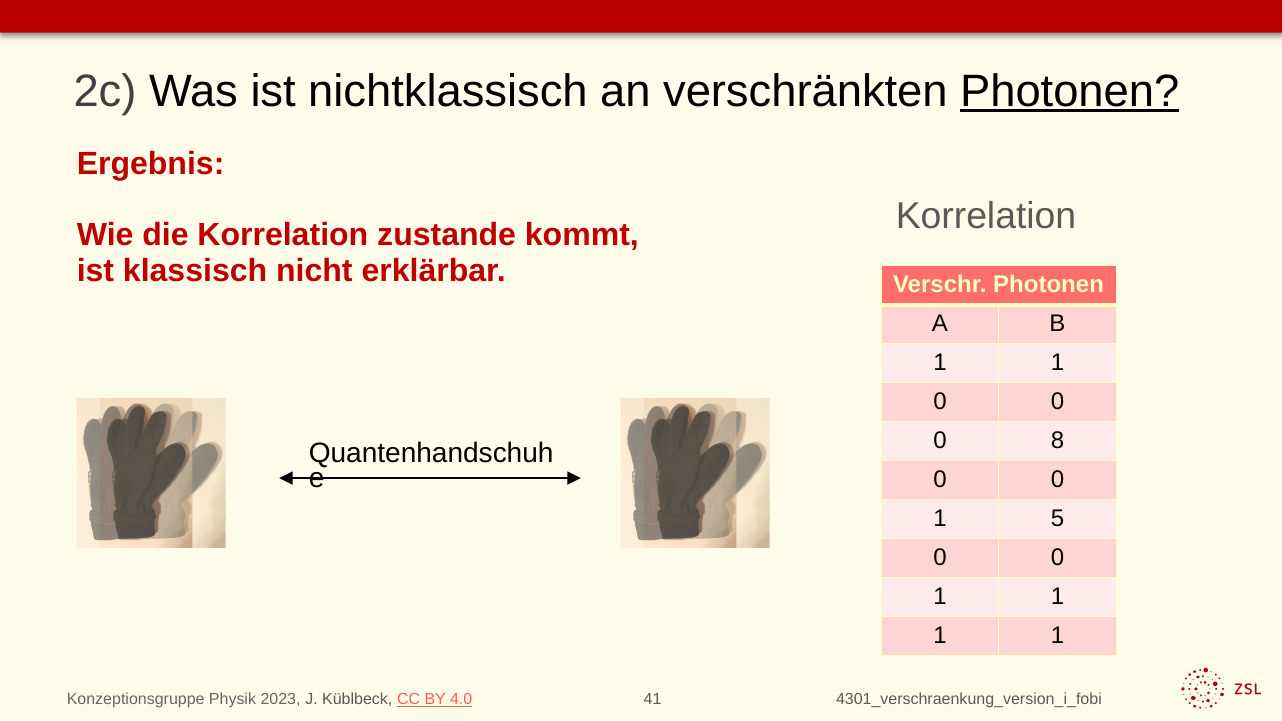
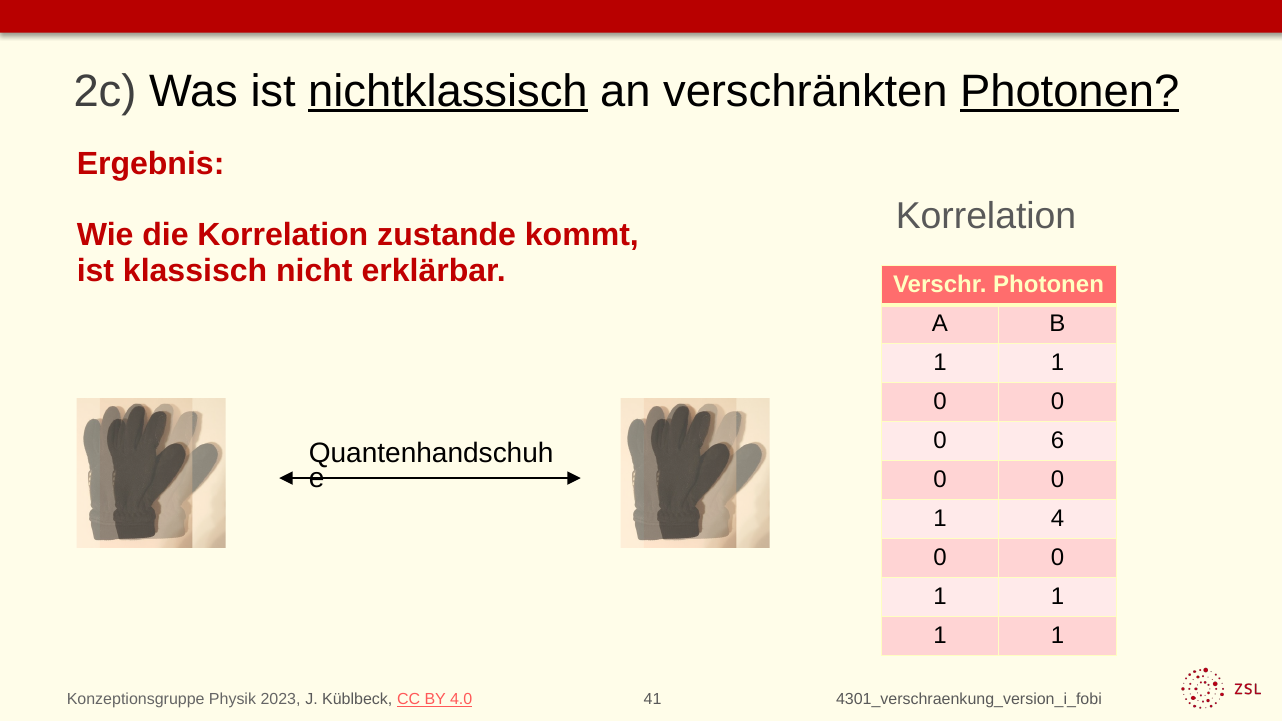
nichtklassisch underline: none -> present
8: 8 -> 6
5: 5 -> 4
